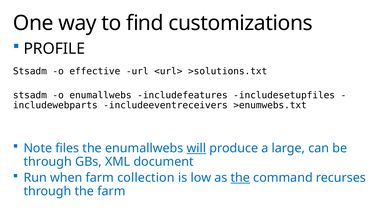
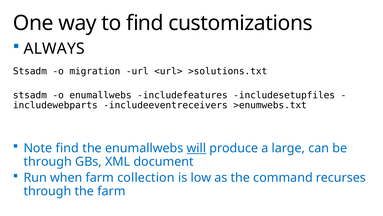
PROFILE: PROFILE -> ALWAYS
effective: effective -> migration
Note files: files -> find
the at (240, 177) underline: present -> none
